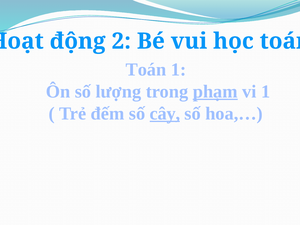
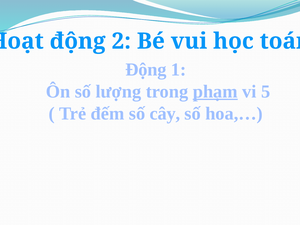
Toán at (146, 70): Toán -> Động
vi 1: 1 -> 5
cây underline: present -> none
